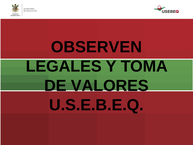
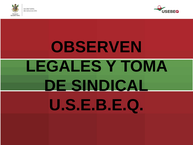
VALORES: VALORES -> SINDICAL
